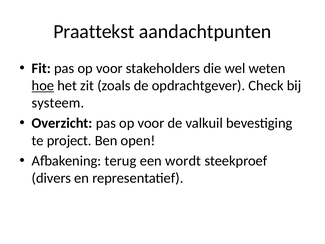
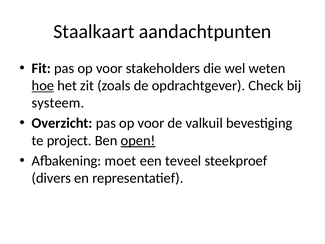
Praattekst: Praattekst -> Staalkaart
open underline: none -> present
terug: terug -> moet
wordt: wordt -> teveel
